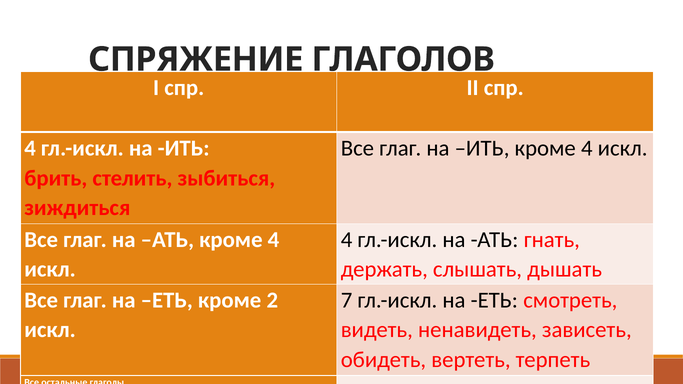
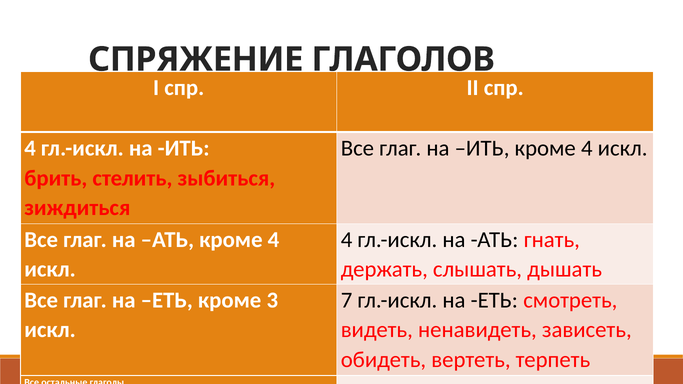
2: 2 -> 3
